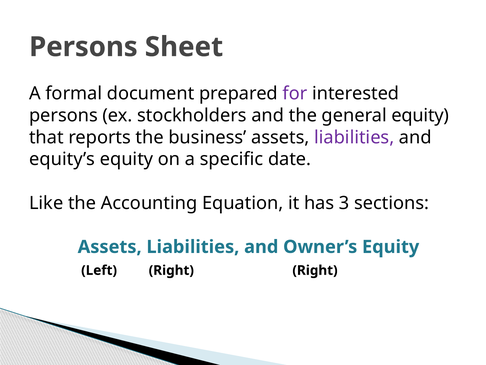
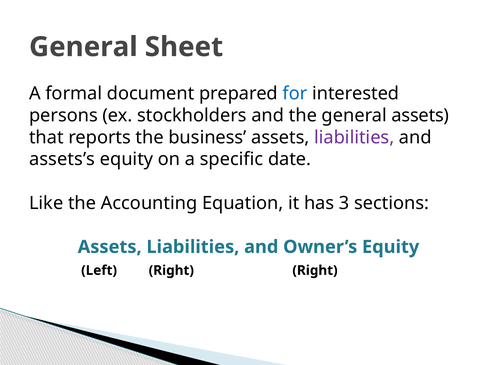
Persons at (83, 47): Persons -> General
for colour: purple -> blue
general equity: equity -> assets
equity’s: equity’s -> assets’s
